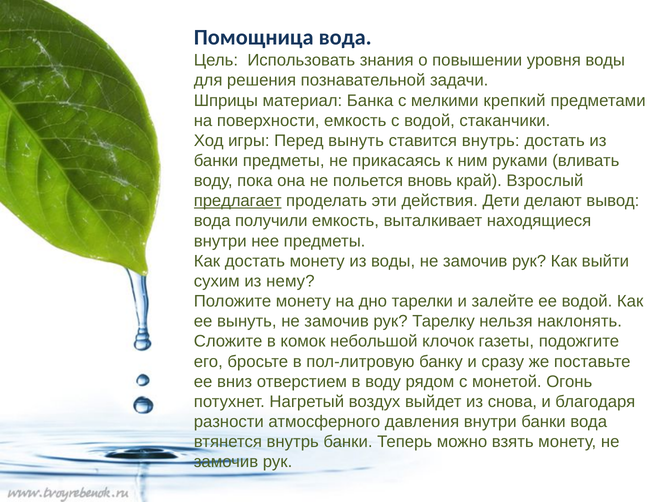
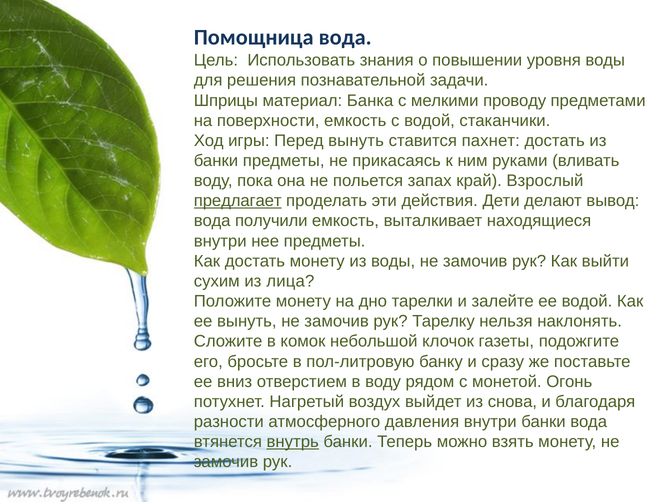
крепкий: крепкий -> проводу
ставится внутрь: внутрь -> пахнет
вновь: вновь -> запах
нему: нему -> лица
внутрь at (293, 442) underline: none -> present
